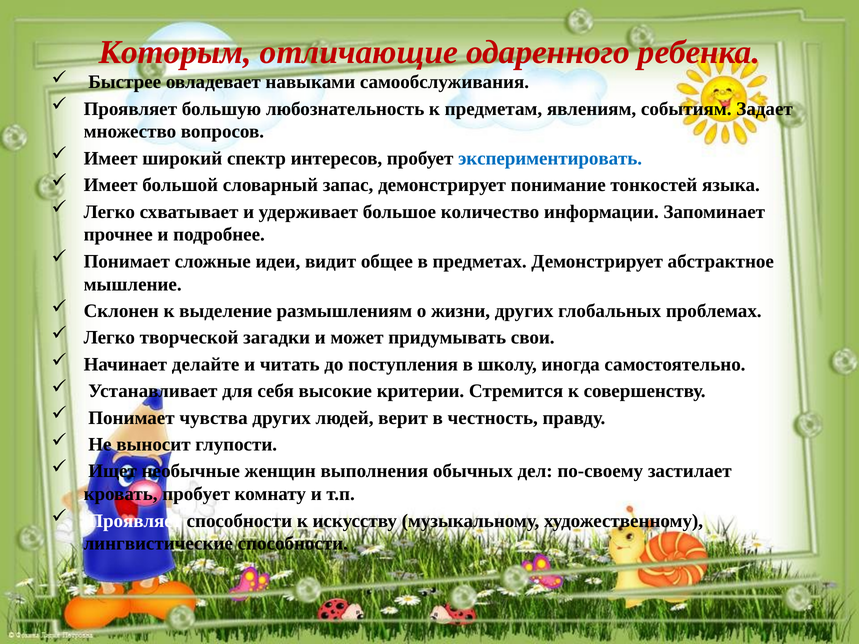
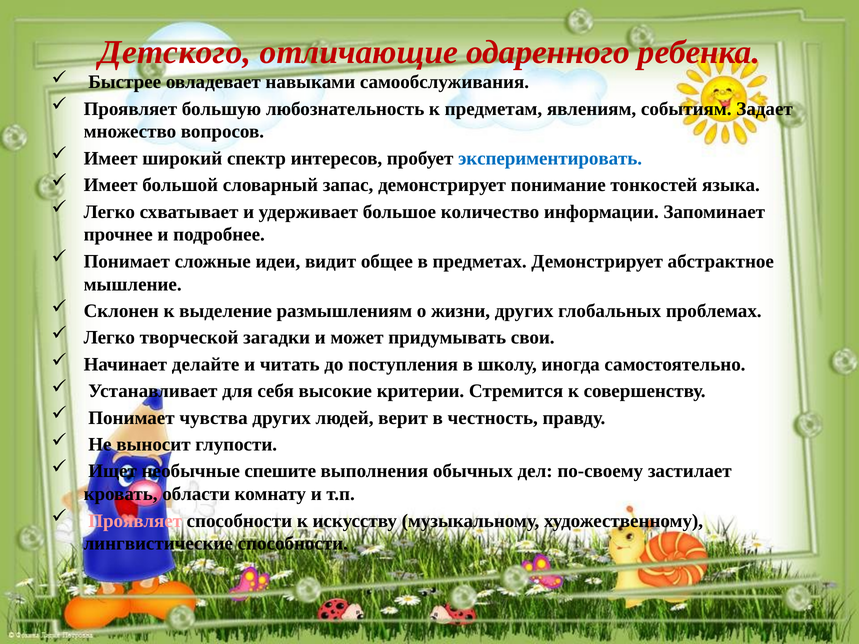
Которым: Которым -> Детского
женщин: женщин -> спешите
кровать пробует: пробует -> области
Проявляет at (135, 521) colour: white -> pink
